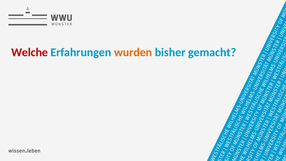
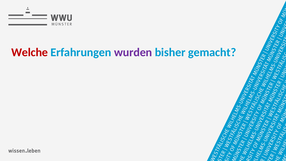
wurden colour: orange -> purple
